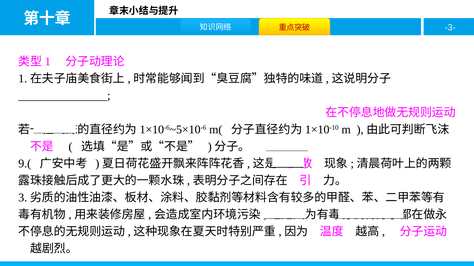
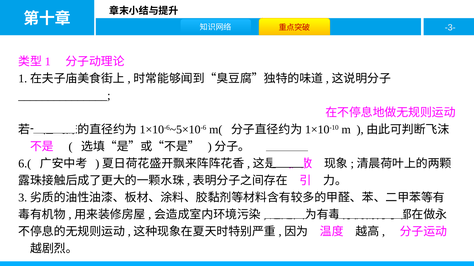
9.(: 9.( -> 6.(
